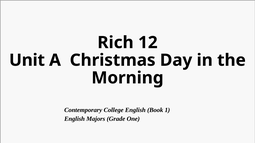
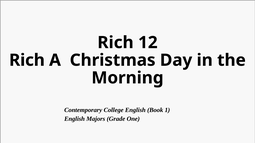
Unit at (27, 60): Unit -> Rich
